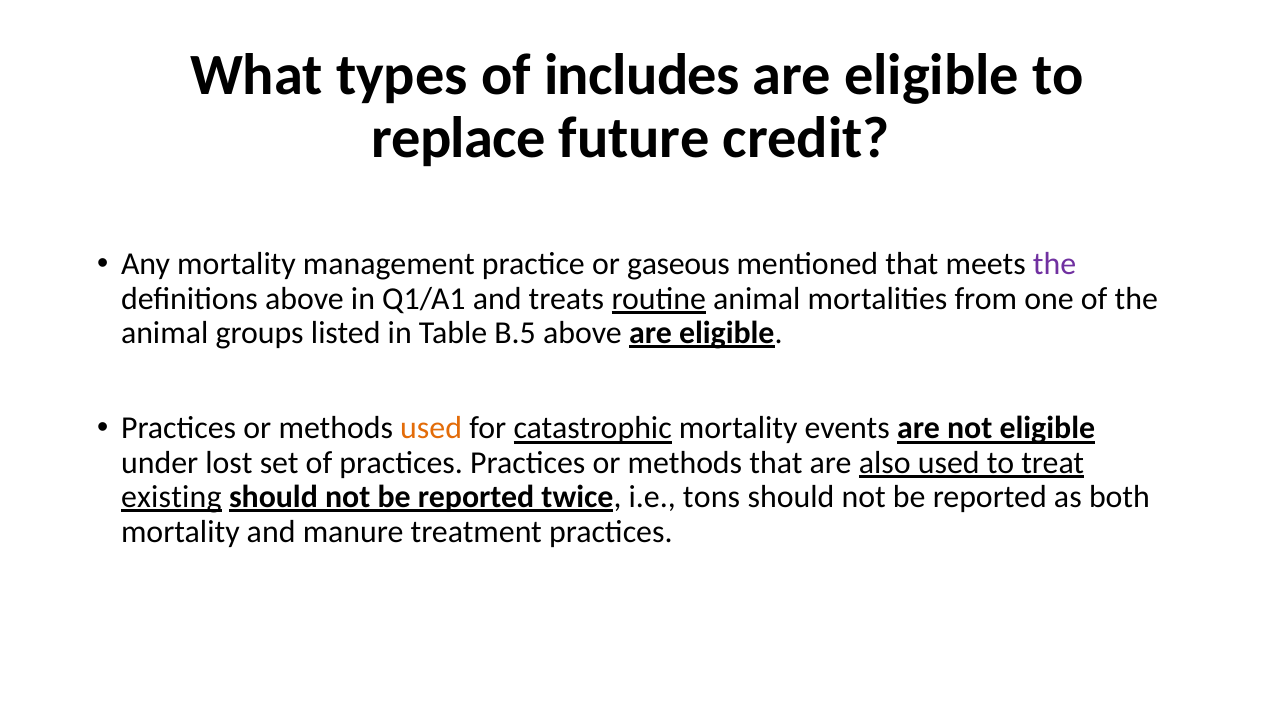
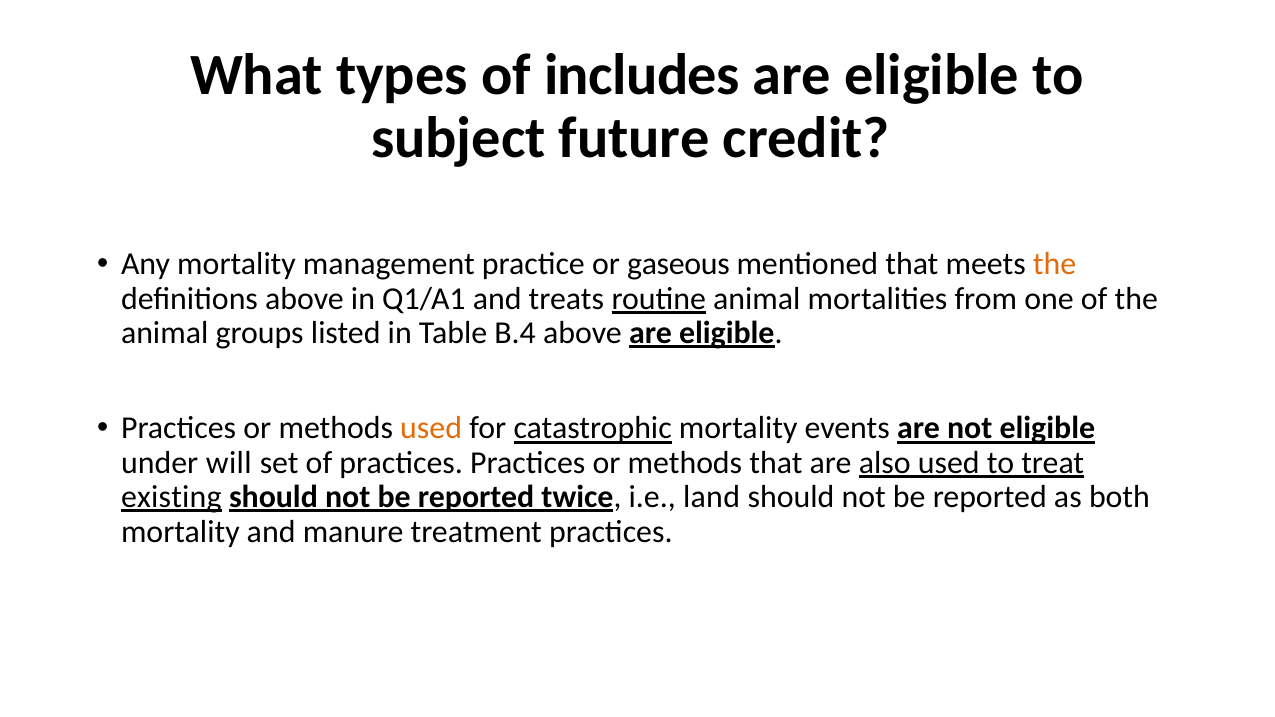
replace: replace -> subject
the at (1055, 264) colour: purple -> orange
B.5: B.5 -> B.4
lost: lost -> will
tons: tons -> land
